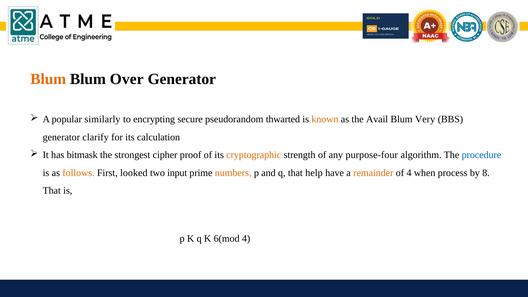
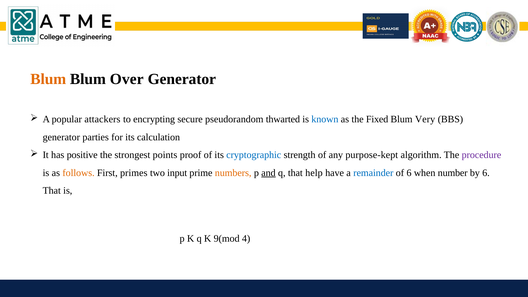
similarly: similarly -> attackers
known colour: orange -> blue
Avail: Avail -> Fixed
clarify: clarify -> parties
bitmask: bitmask -> positive
cipher: cipher -> points
cryptographic colour: orange -> blue
purpose-four: purpose-four -> purpose-kept
procedure colour: blue -> purple
looked: looked -> primes
and underline: none -> present
remainder colour: orange -> blue
of 4: 4 -> 6
process: process -> number
by 8: 8 -> 6
6(mod: 6(mod -> 9(mod
